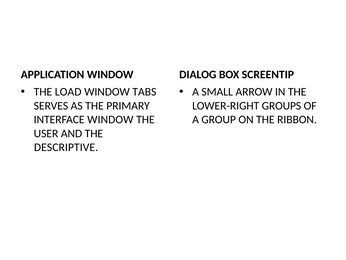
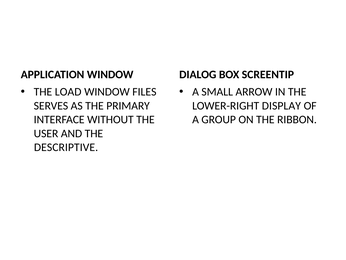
TABS: TABS -> FILES
GROUPS: GROUPS -> DISPLAY
INTERFACE WINDOW: WINDOW -> WITHOUT
